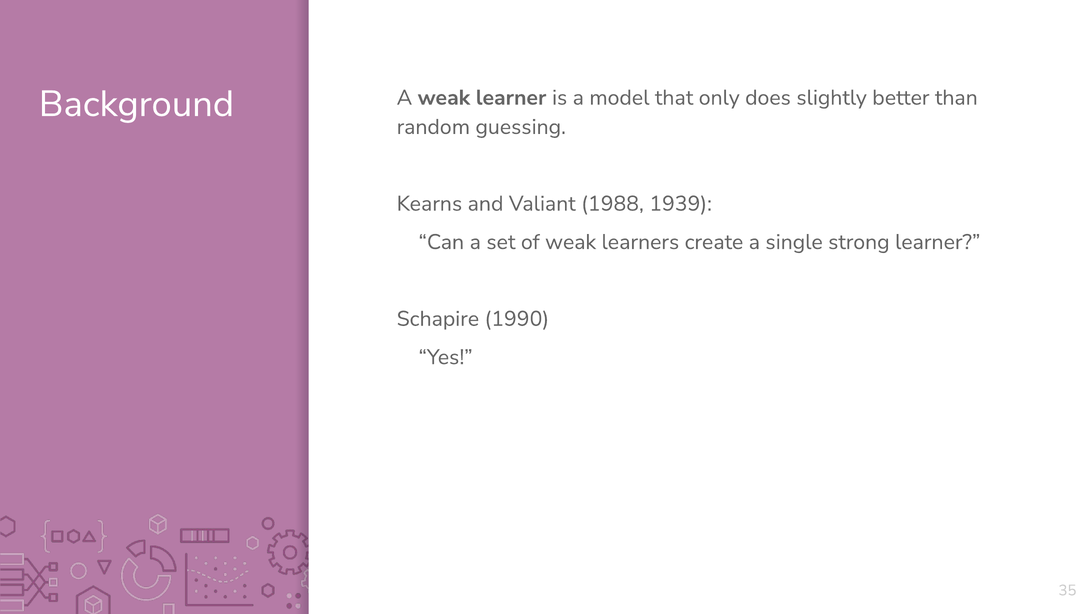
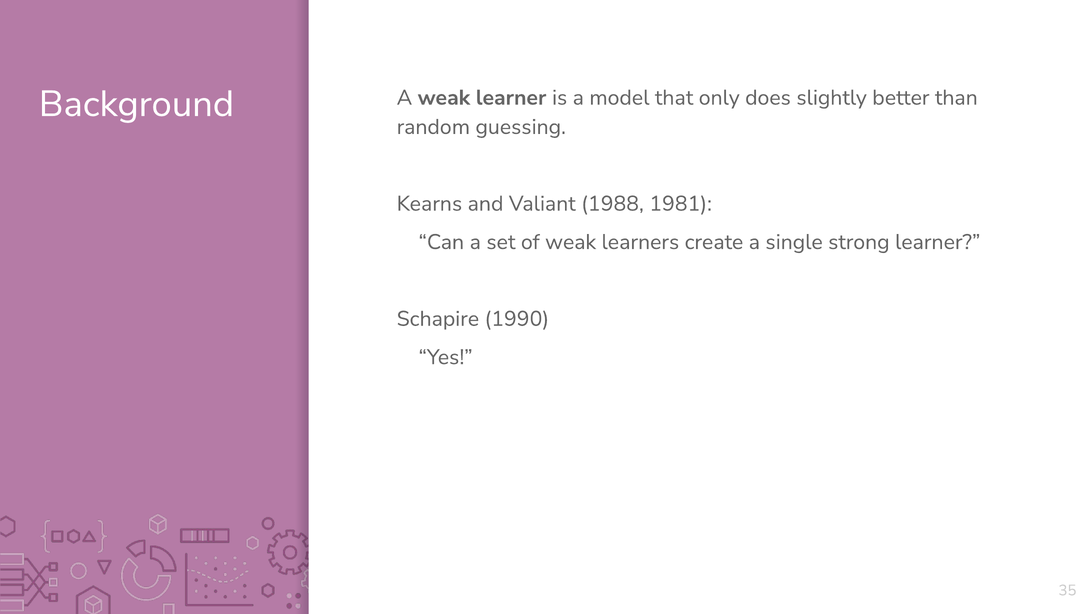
1939: 1939 -> 1981
